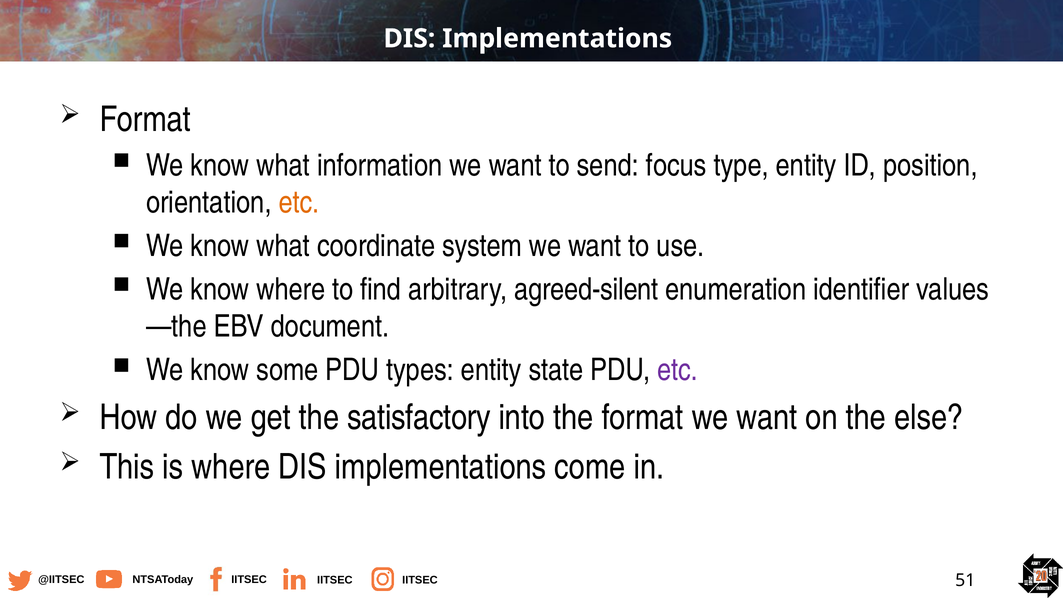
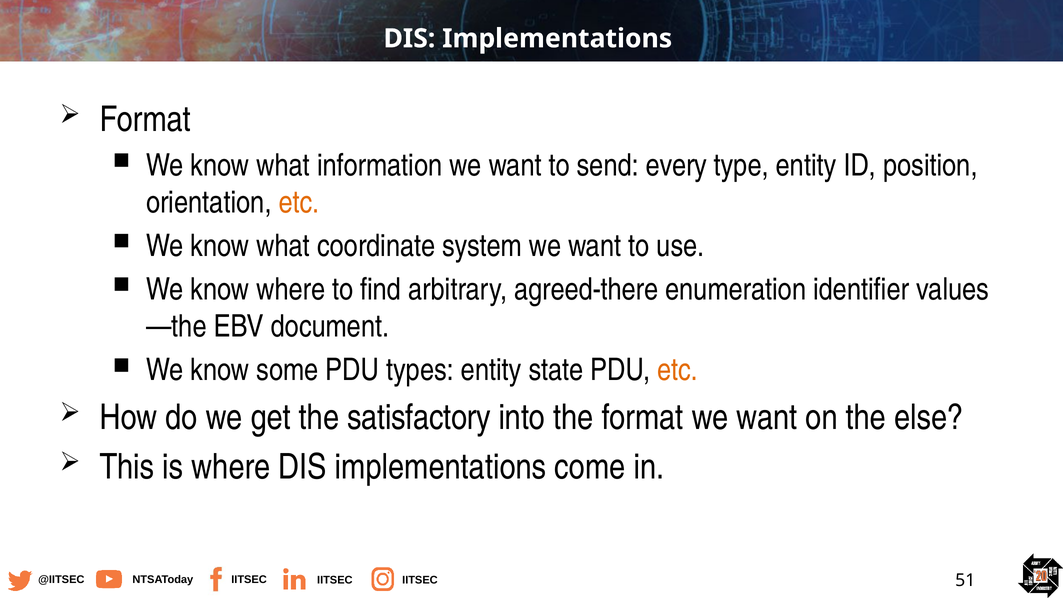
focus: focus -> every
agreed-silent: agreed-silent -> agreed-there
etc at (678, 370) colour: purple -> orange
